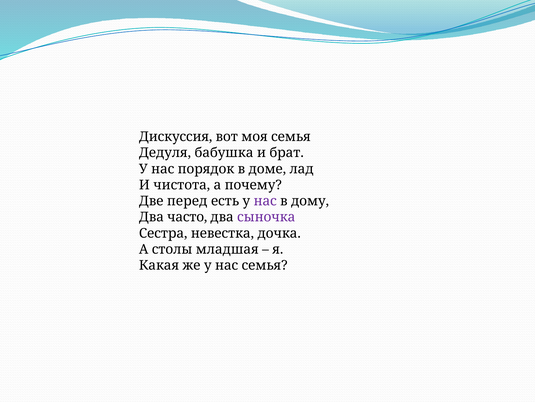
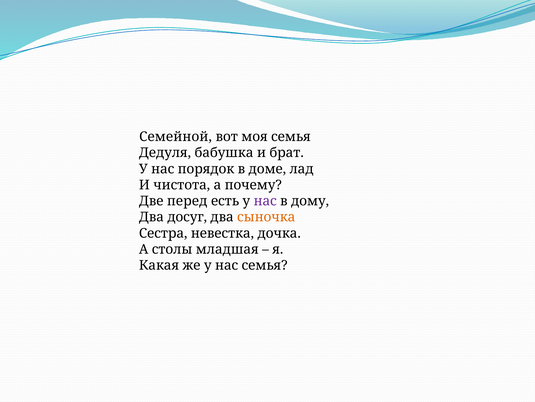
Дискуссия: Дискуссия -> Семейной
часто: часто -> досуг
сыночка colour: purple -> orange
